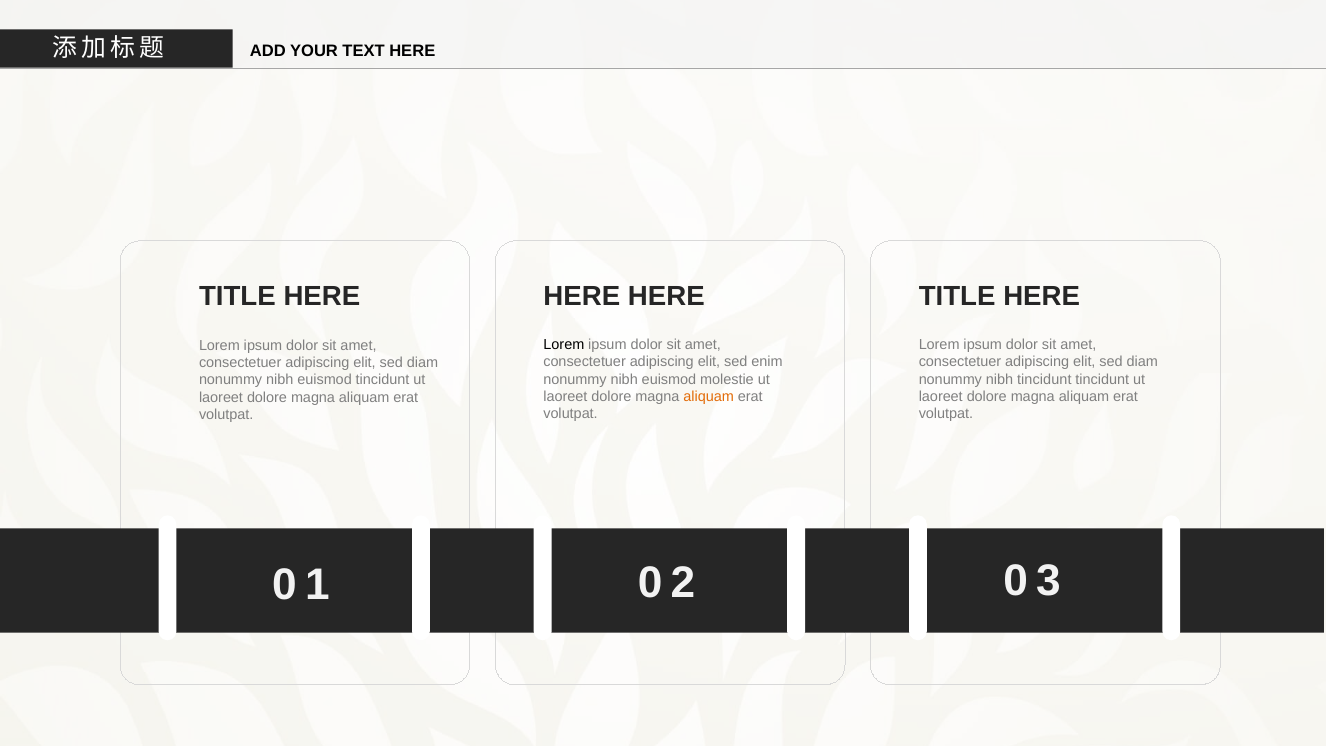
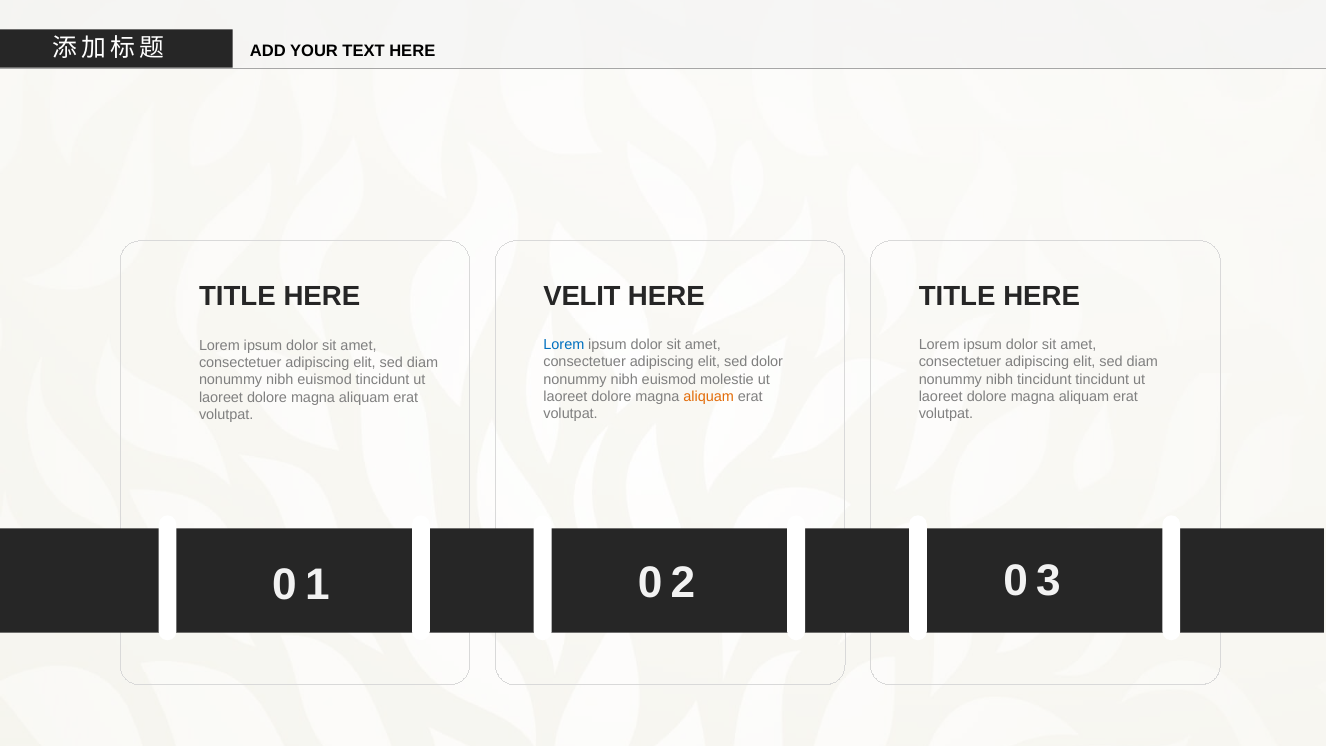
HERE at (582, 296): HERE -> VELIT
Lorem at (564, 344) colour: black -> blue
sed enim: enim -> dolor
